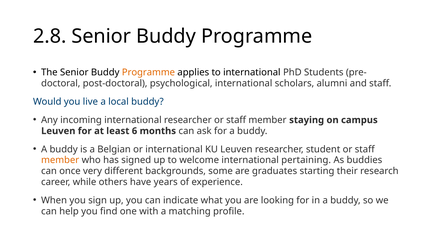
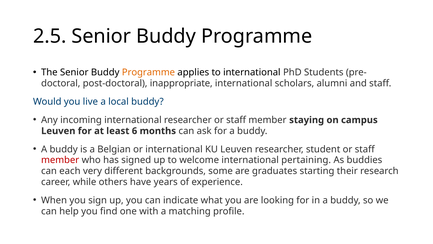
2.8: 2.8 -> 2.5
psychological: psychological -> inappropriate
member at (60, 160) colour: orange -> red
once: once -> each
